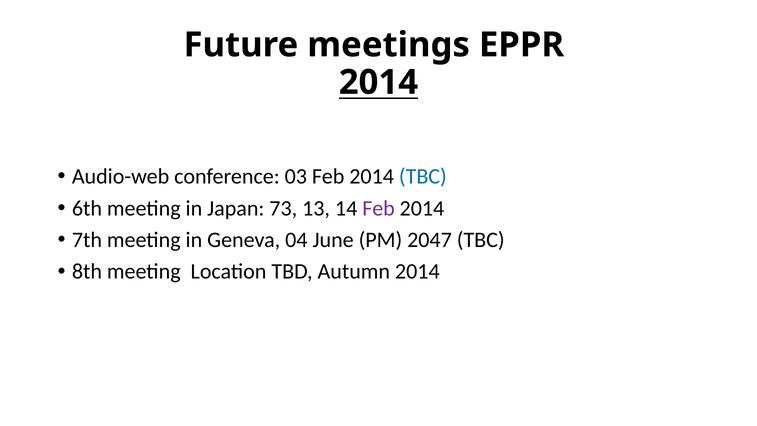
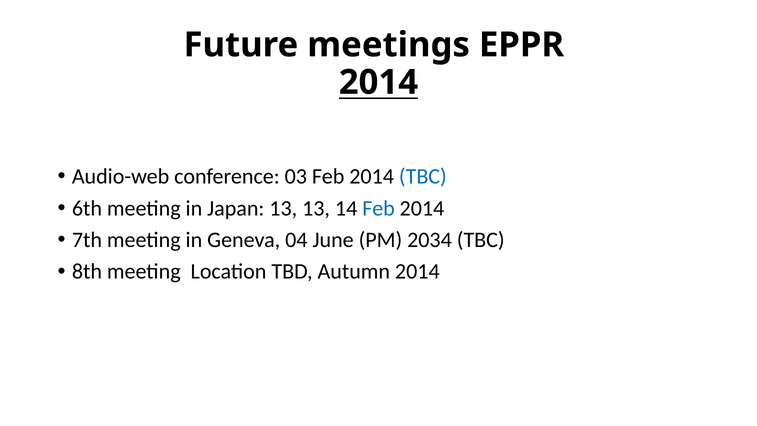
Japan 73: 73 -> 13
Feb at (379, 208) colour: purple -> blue
2047: 2047 -> 2034
